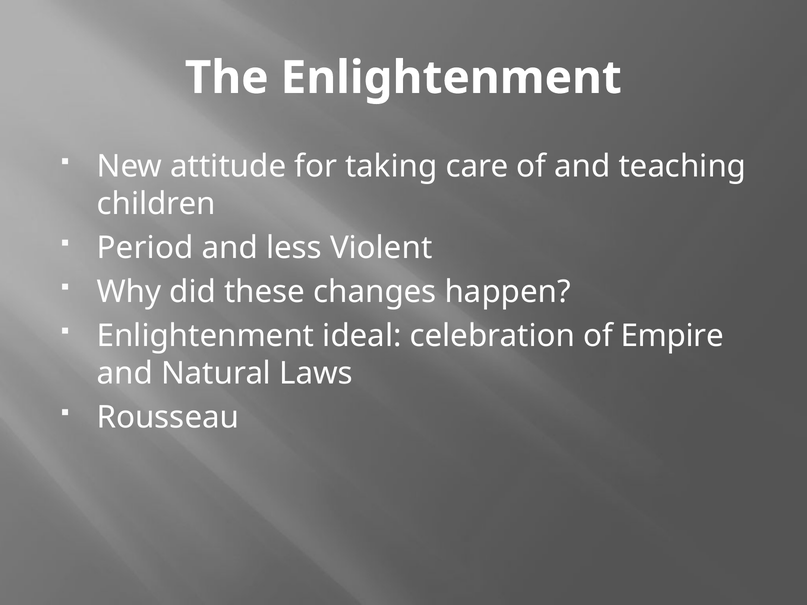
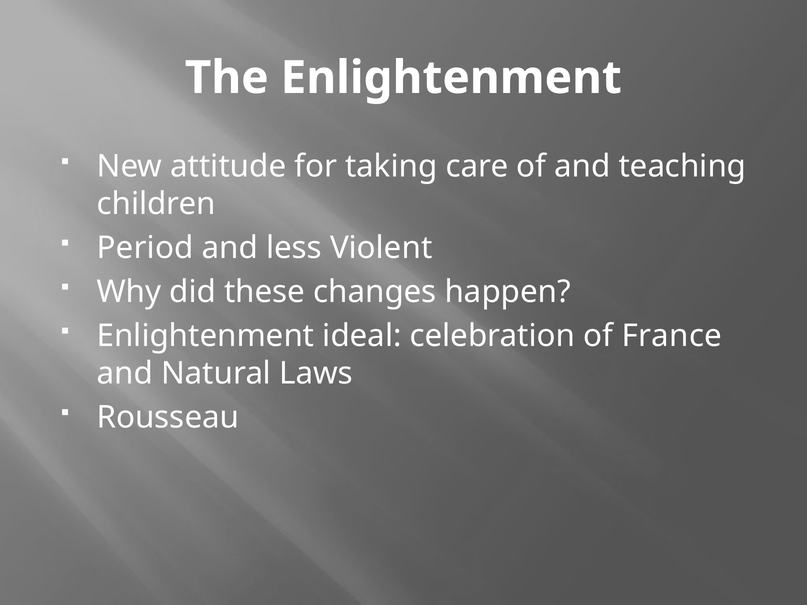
Empire: Empire -> France
